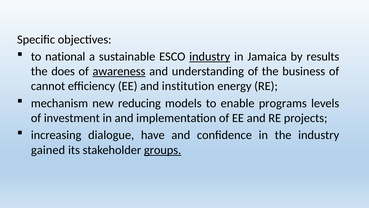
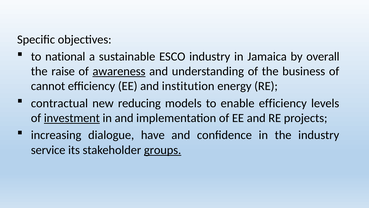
industry at (210, 56) underline: present -> none
results: results -> overall
does: does -> raise
mechanism: mechanism -> contractual
enable programs: programs -> efficiency
investment underline: none -> present
gained: gained -> service
